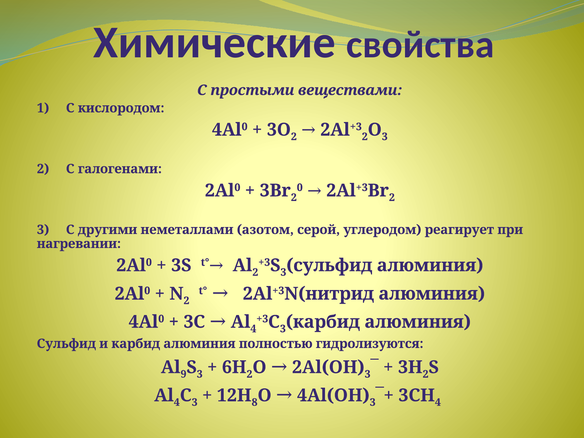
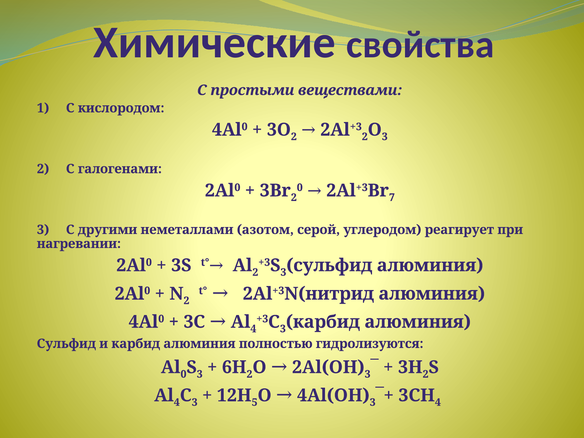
2 at (392, 197): 2 -> 7
9 at (183, 374): 9 -> 0
8: 8 -> 5
